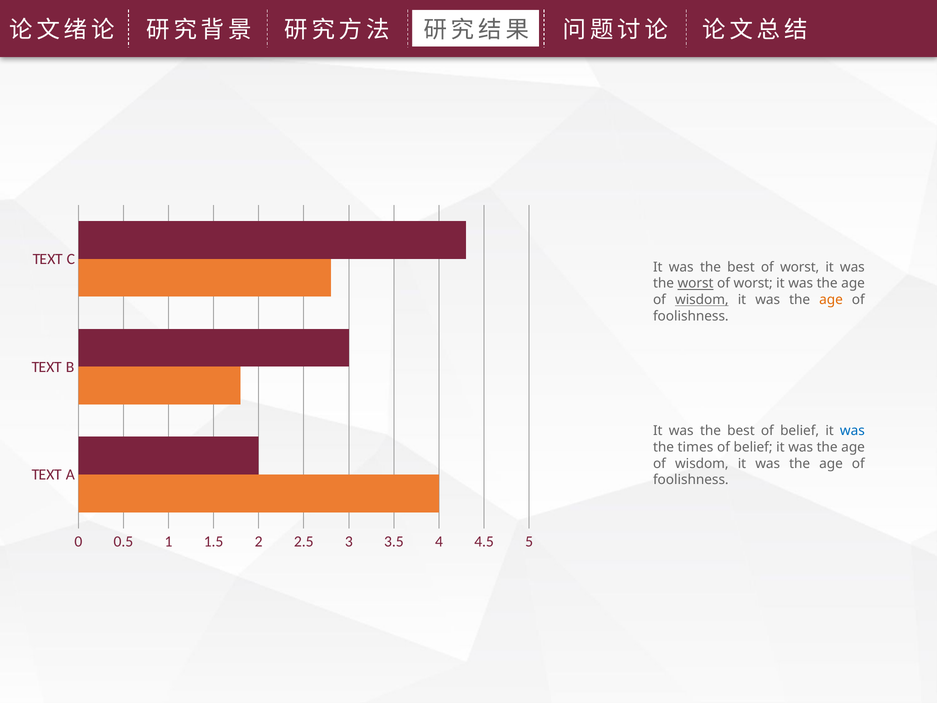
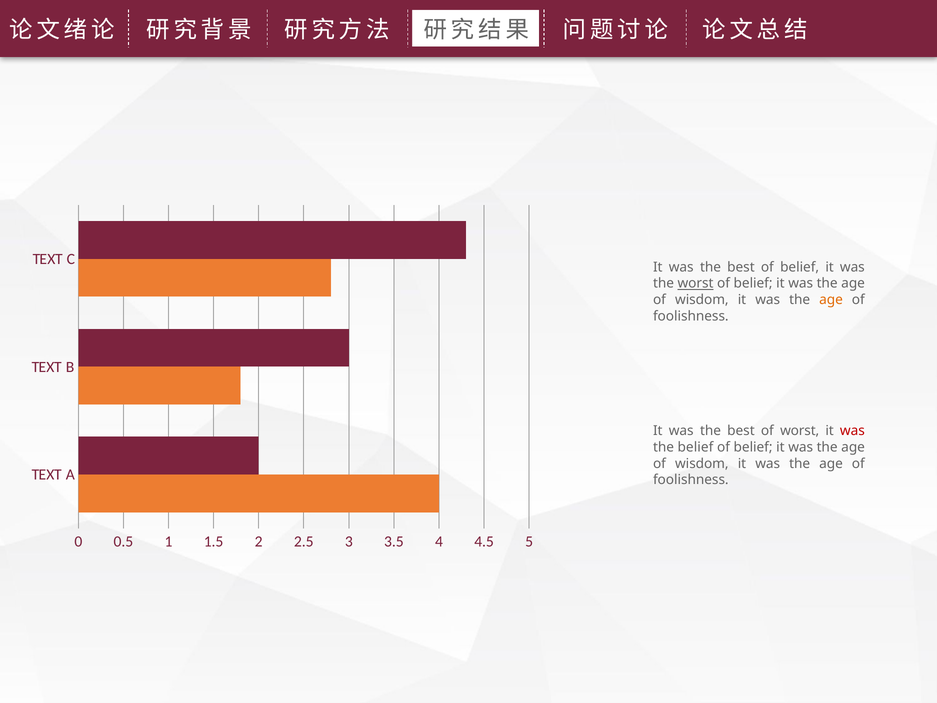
best of worst: worst -> belief
worst at (753, 283): worst -> belief
wisdom at (702, 300) underline: present -> none
best of belief: belief -> worst
was at (852, 431) colour: blue -> red
the times: times -> belief
